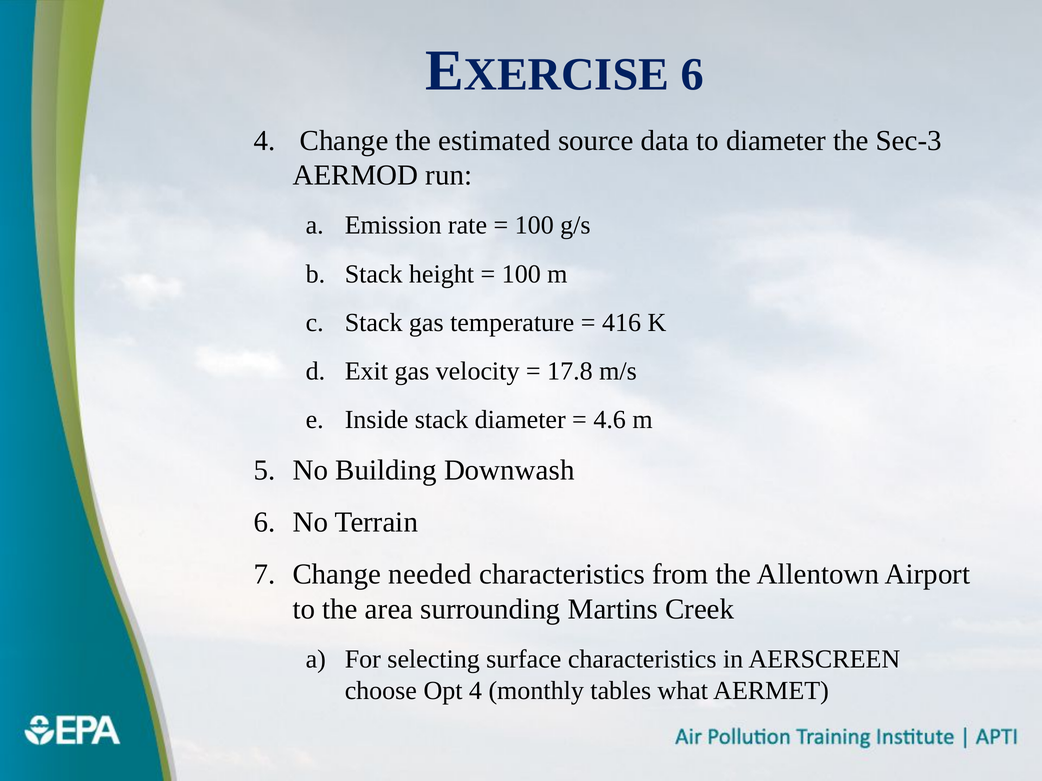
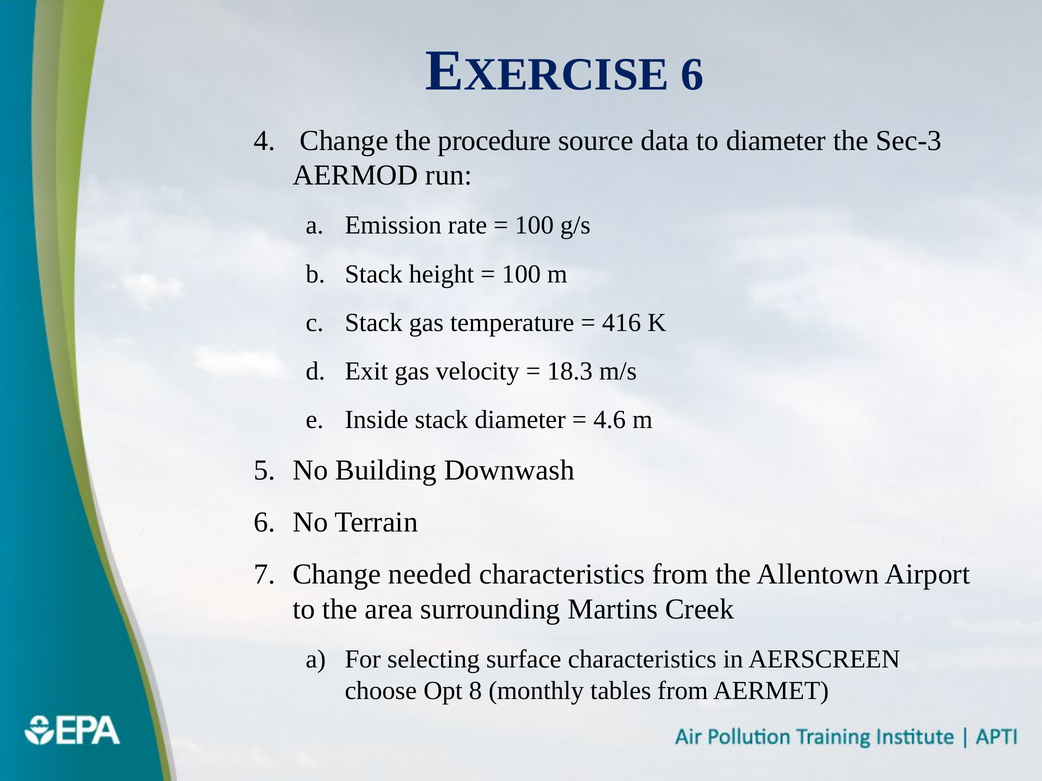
estimated: estimated -> procedure
17.8: 17.8 -> 18.3
Opt 4: 4 -> 8
tables what: what -> from
